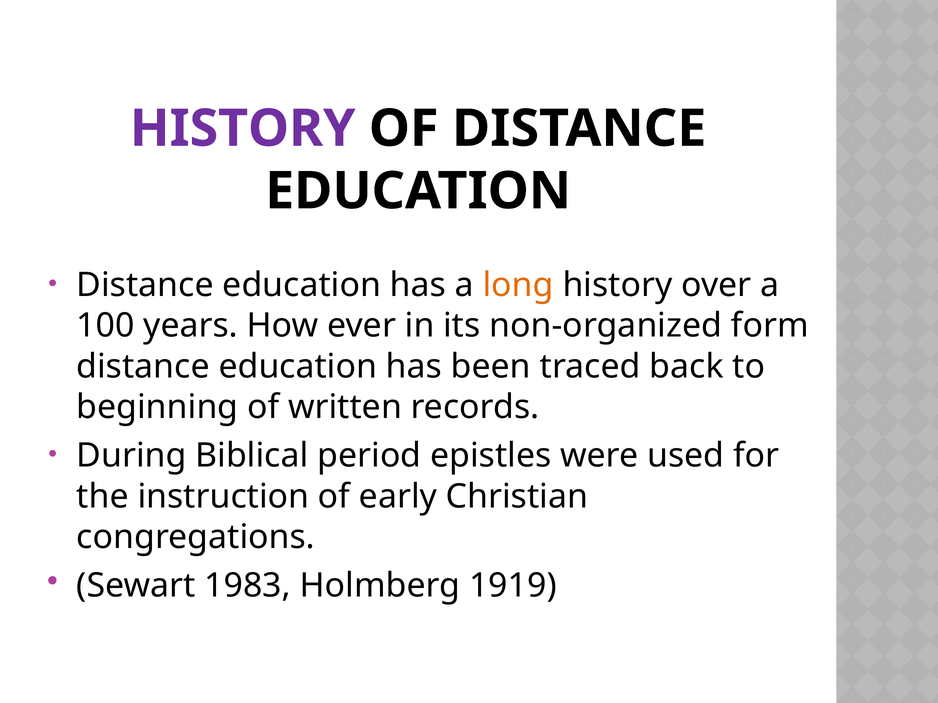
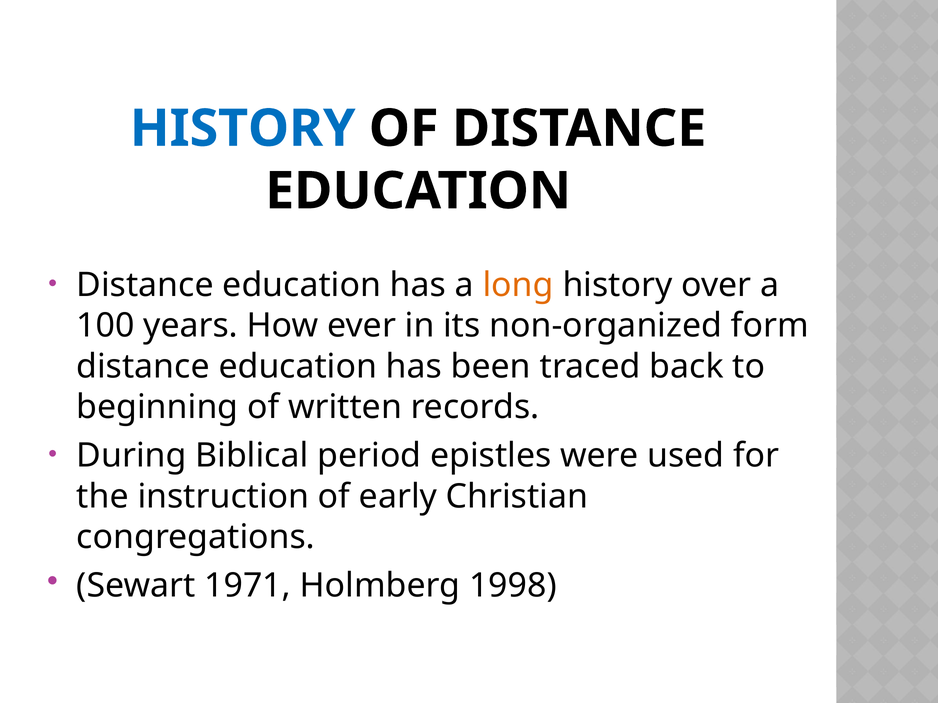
HISTORY at (243, 129) colour: purple -> blue
1983: 1983 -> 1971
1919: 1919 -> 1998
